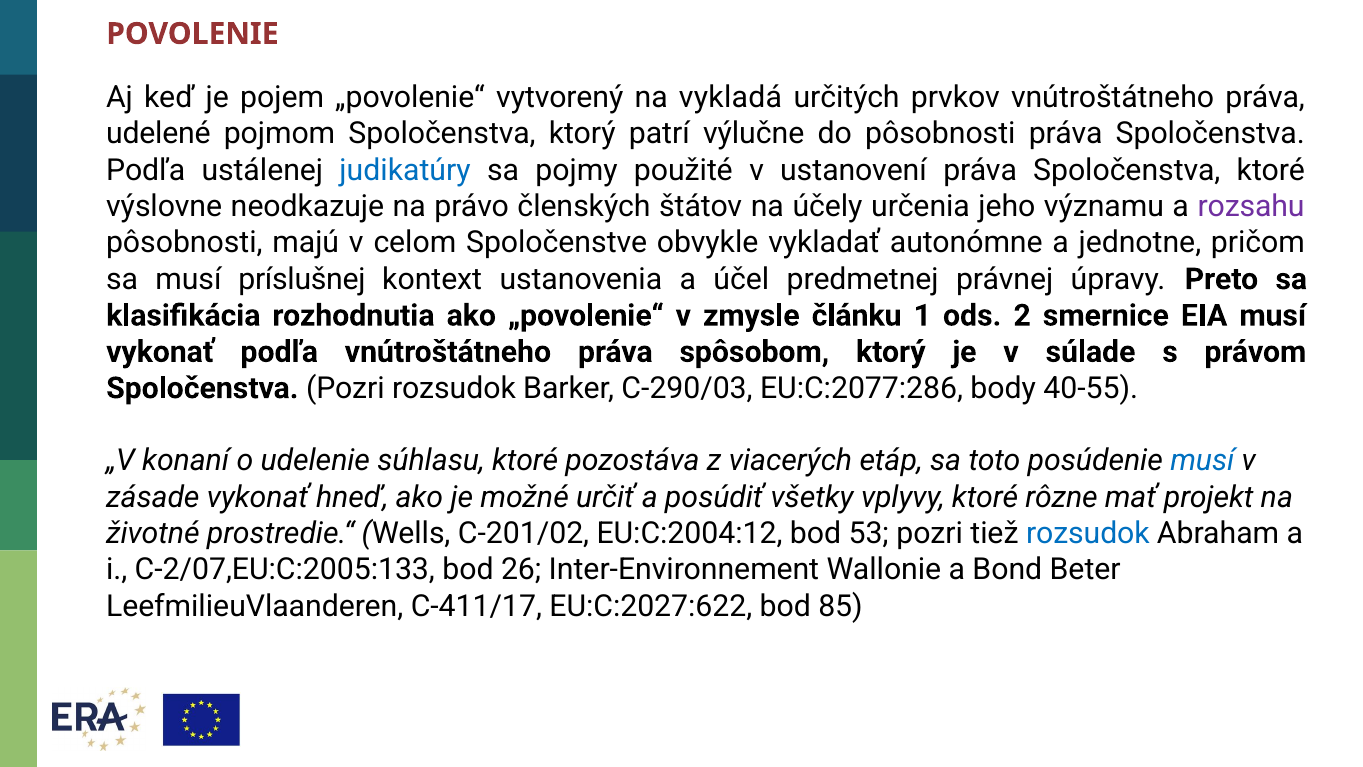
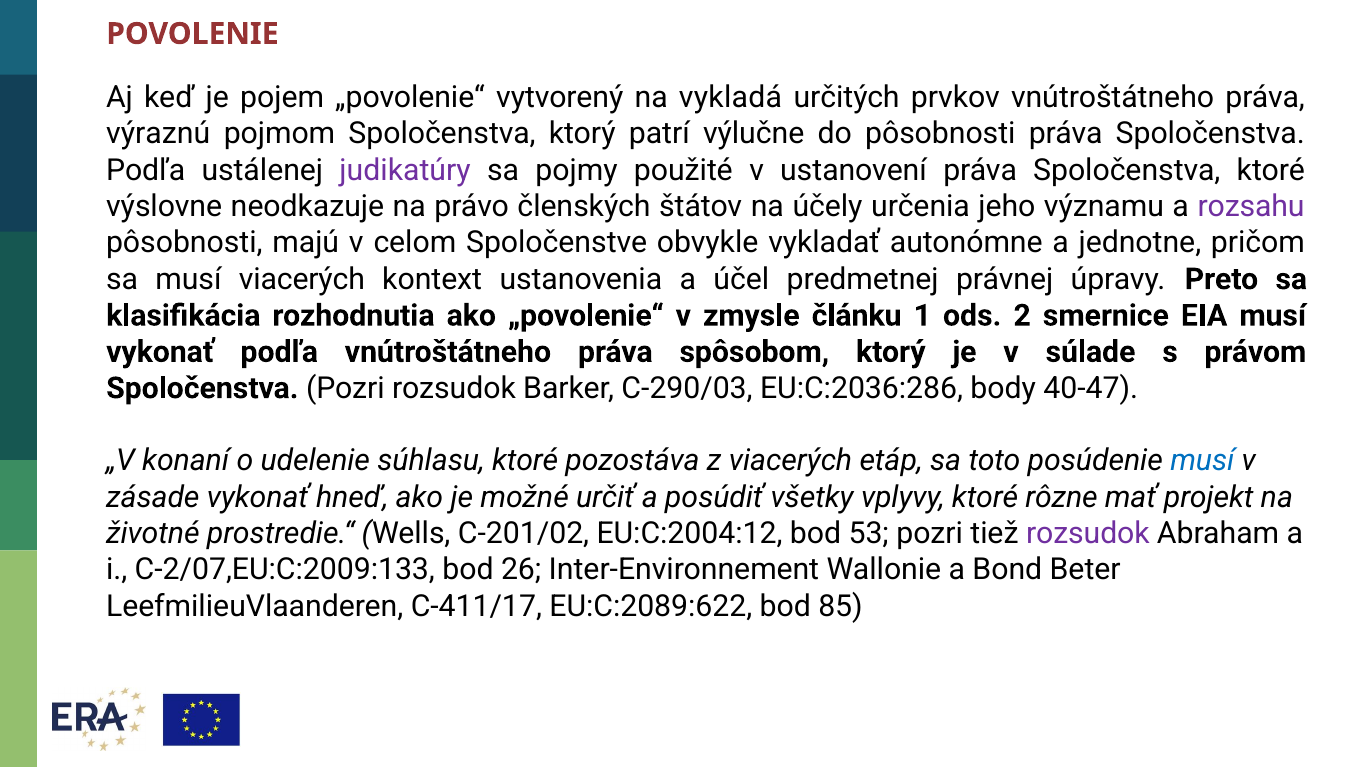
udelené: udelené -> výraznú
judikatúry colour: blue -> purple
musí príslušnej: príslušnej -> viacerých
EU:C:2077:286: EU:C:2077:286 -> EU:C:2036:286
40-55: 40-55 -> 40-47
rozsudok at (1088, 533) colour: blue -> purple
C-2/07,EU:C:2005:133: C-2/07,EU:C:2005:133 -> C-2/07,EU:C:2009:133
EU:C:2027:622: EU:C:2027:622 -> EU:C:2089:622
